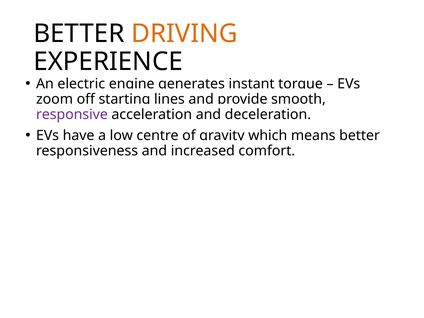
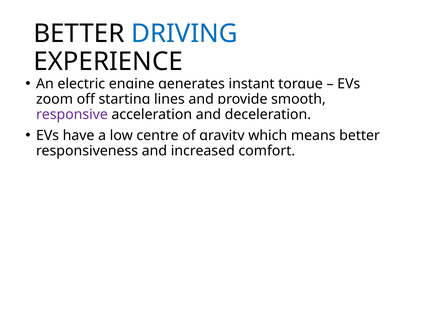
DRIVING colour: orange -> blue
